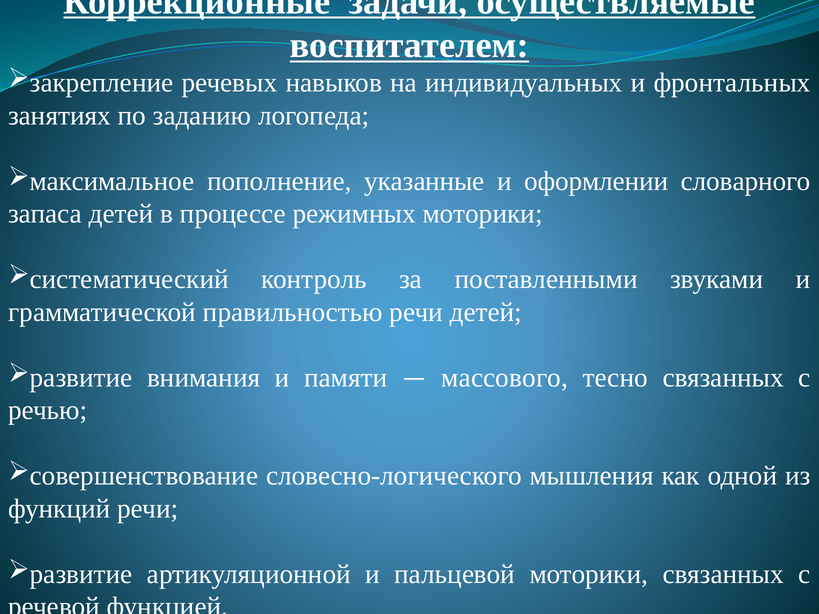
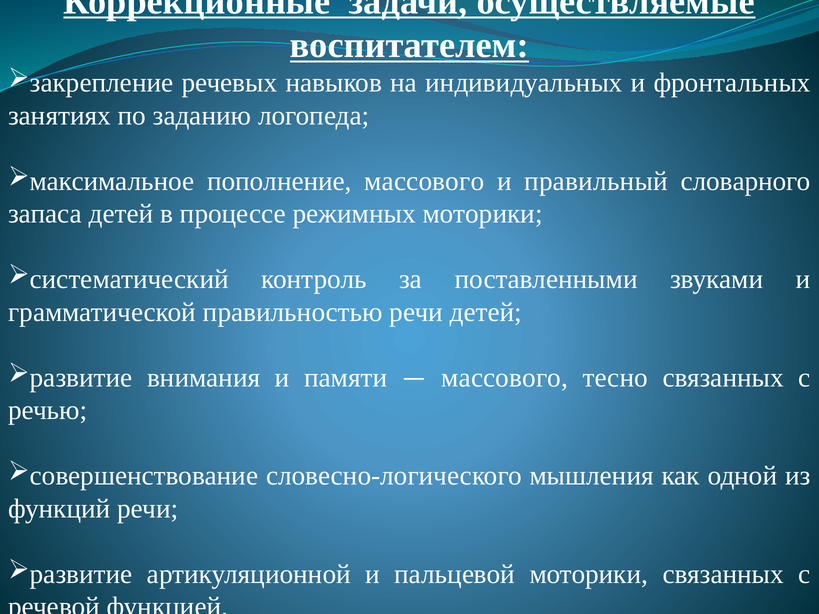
пополнение указанные: указанные -> массового
оформлении: оформлении -> правильный
